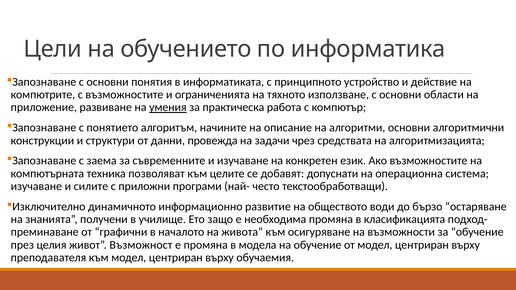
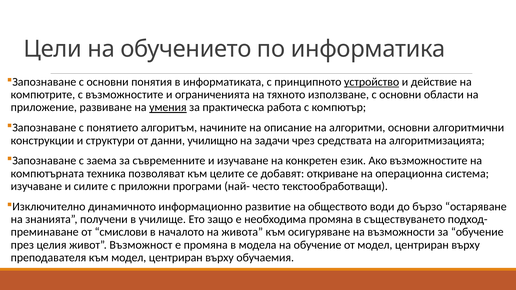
устройство underline: none -> present
провежда: провежда -> училищно
допуснати: допуснати -> откриване
класификацията: класификацията -> съществуването
графични: графични -> смислови
